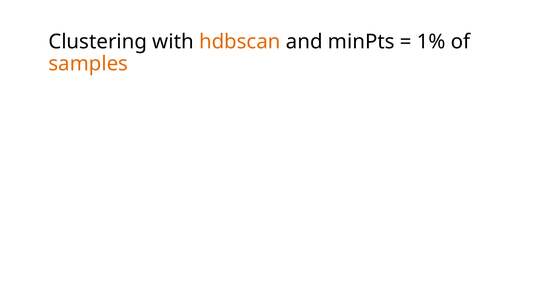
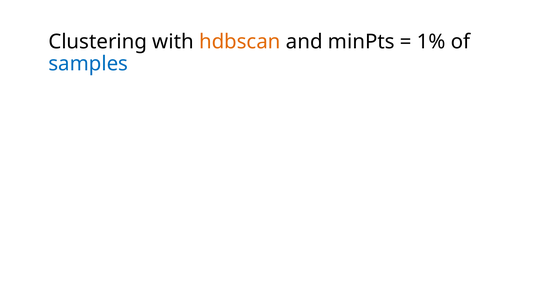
samples colour: orange -> blue
